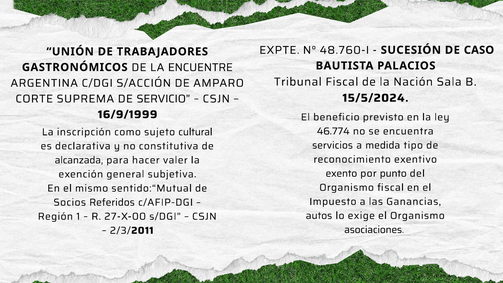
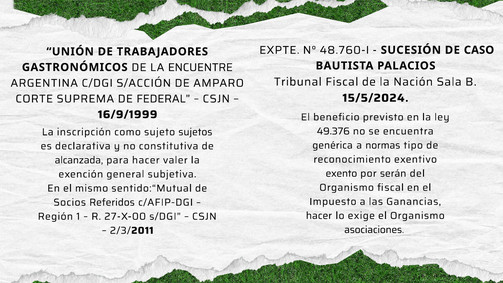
SERVICIO: SERVICIO -> FEDERAL
46.774: 46.774 -> 49.376
cultural: cultural -> sujetos
servicios: servicios -> genérica
medida: medida -> normas
punto: punto -> serán
autos at (319, 216): autos -> hacer
